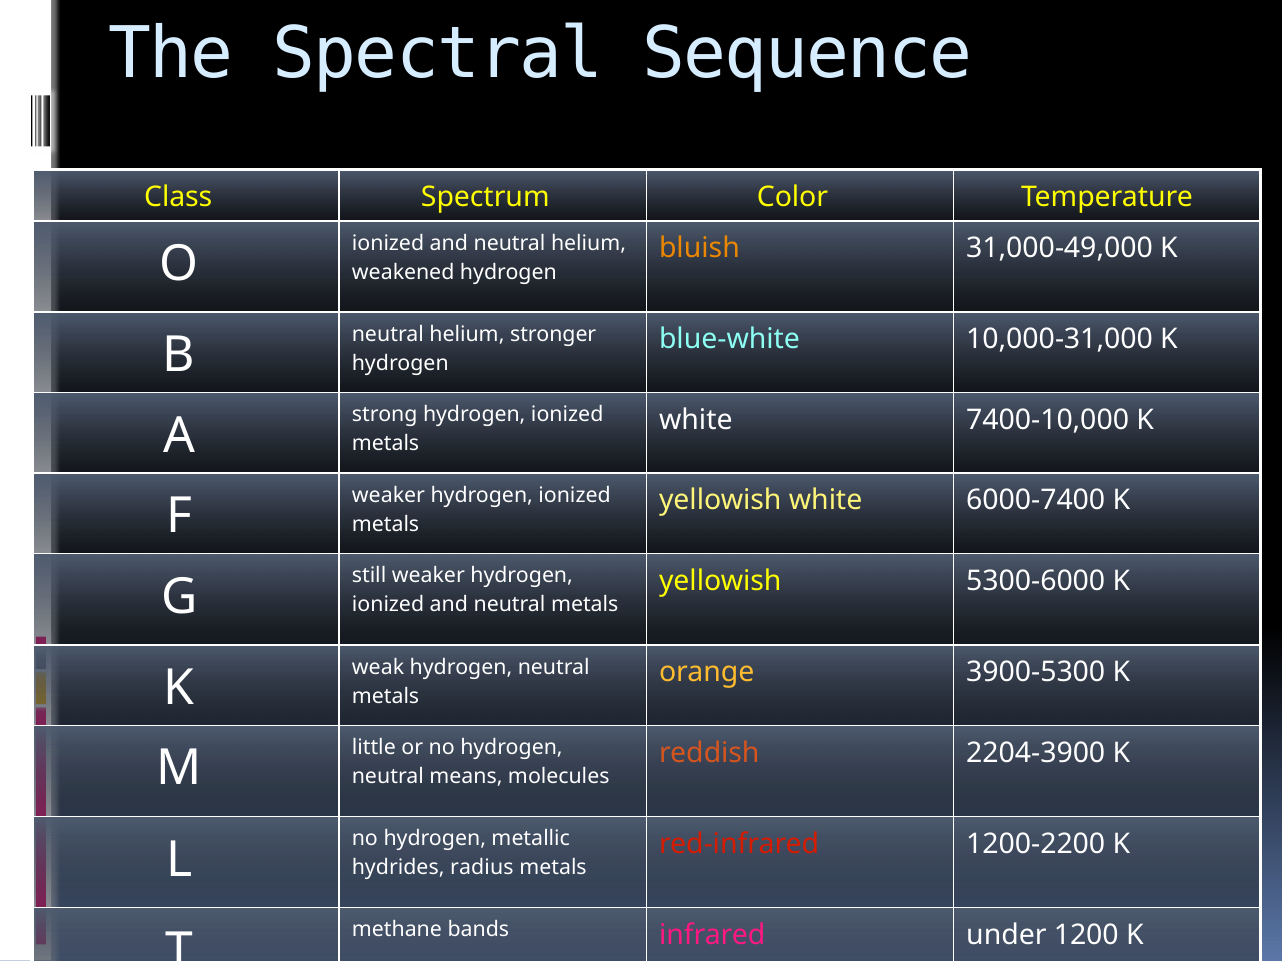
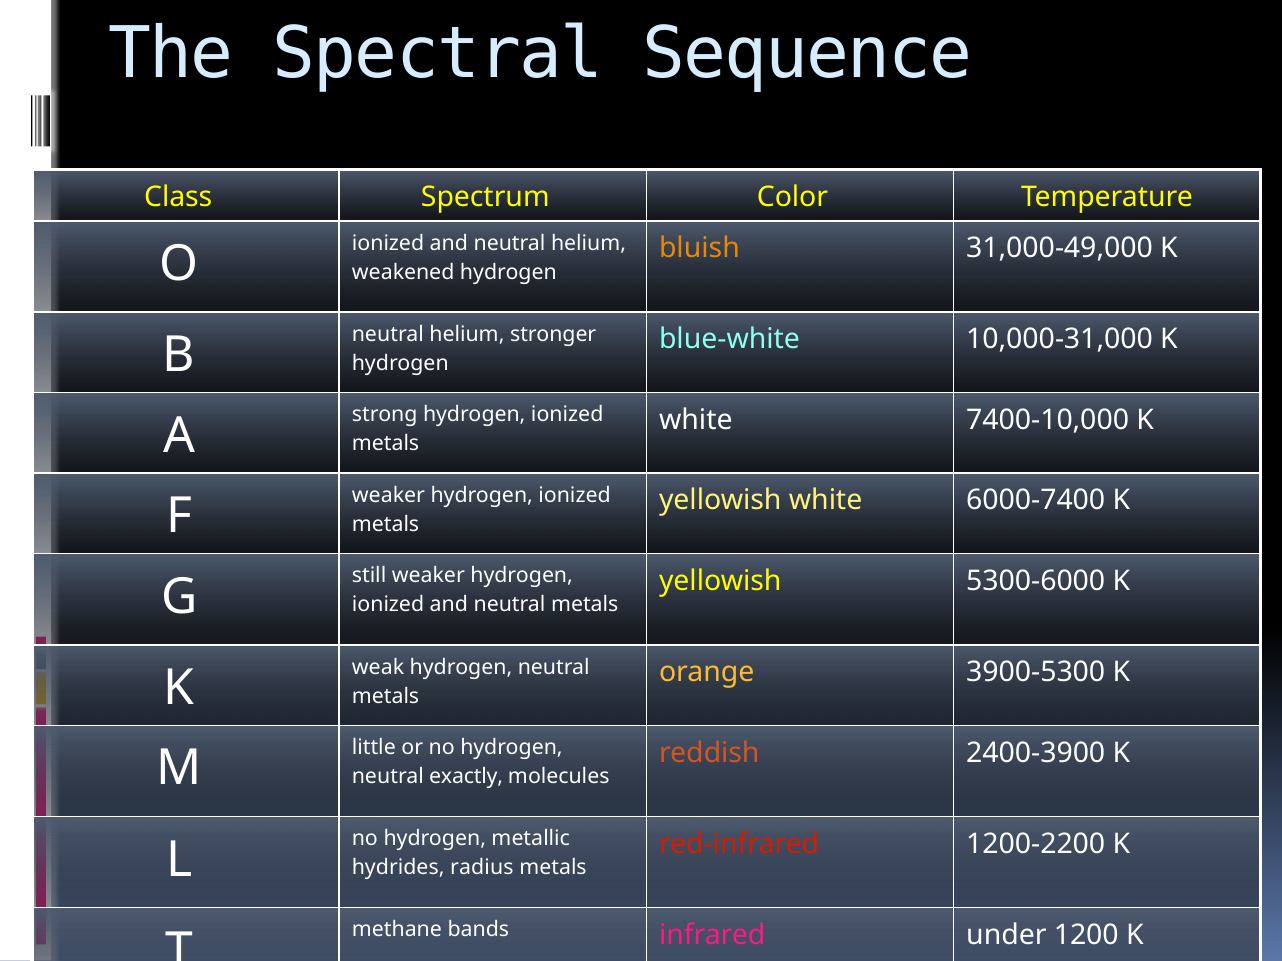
2204-3900: 2204-3900 -> 2400-3900
means: means -> exactly
